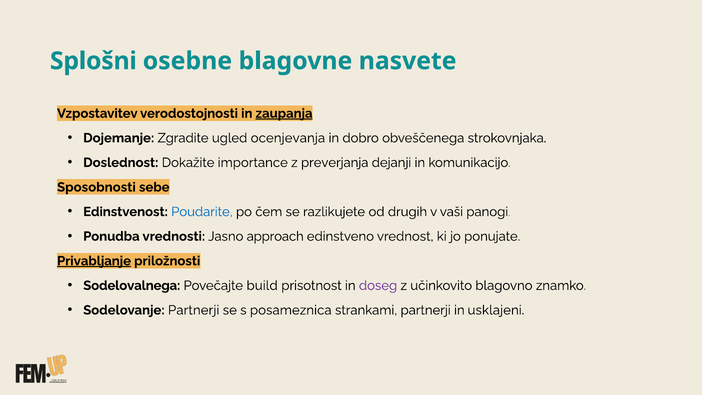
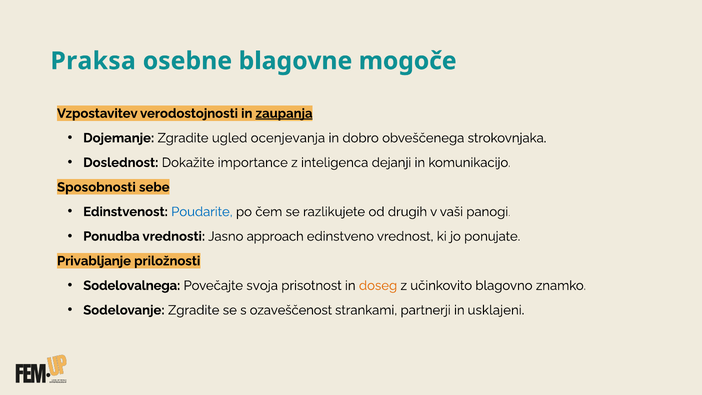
Splošni: Splošni -> Praksa
nasvete: nasvete -> mogoče
preverjanja: preverjanja -> inteligenca
Privabljanje underline: present -> none
build: build -> svoja
doseg colour: purple -> orange
Sodelovanje Partnerji: Partnerji -> Zgradite
posameznica: posameznica -> ozaveščenost
